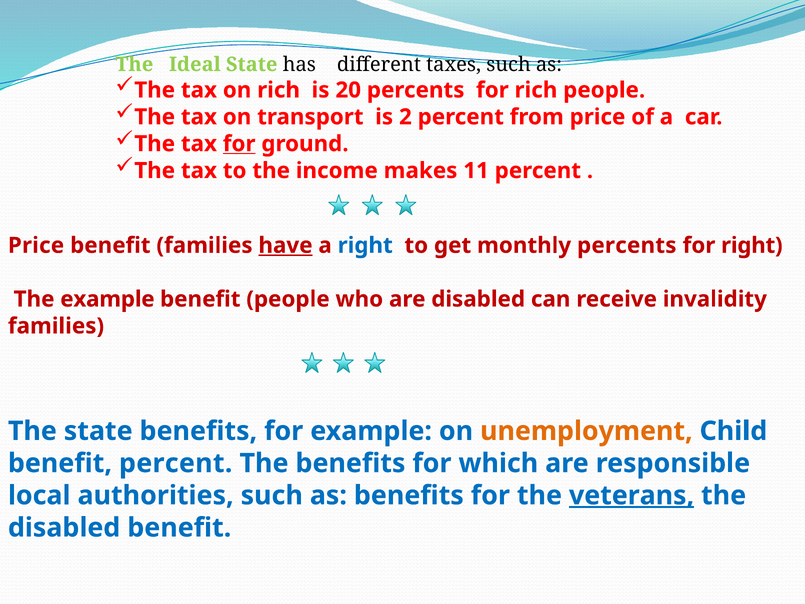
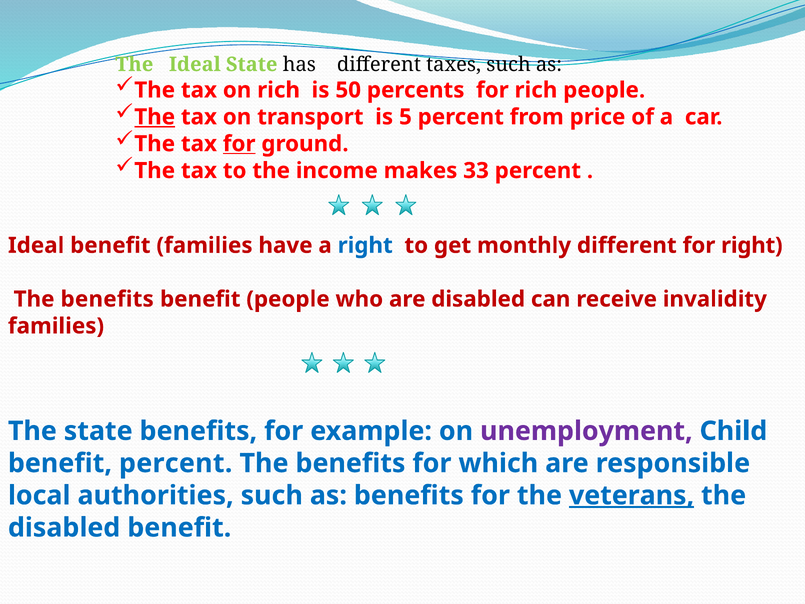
20: 20 -> 50
The at (155, 117) underline: none -> present
2: 2 -> 5
11: 11 -> 33
Price at (36, 245): Price -> Ideal
have underline: present -> none
monthly percents: percents -> different
example at (107, 299): example -> benefits
unemployment colour: orange -> purple
